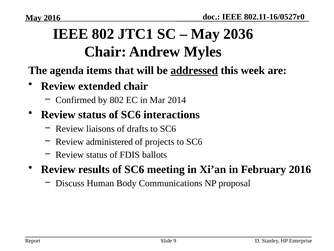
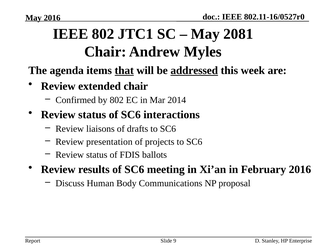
2036: 2036 -> 2081
that underline: none -> present
administered: administered -> presentation
